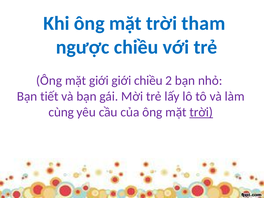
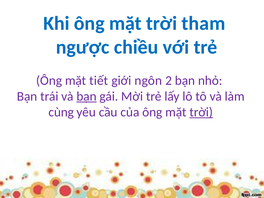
mặt giới: giới -> tiết
giới chiều: chiều -> ngôn
tiết: tiết -> trái
bạn at (86, 96) underline: none -> present
